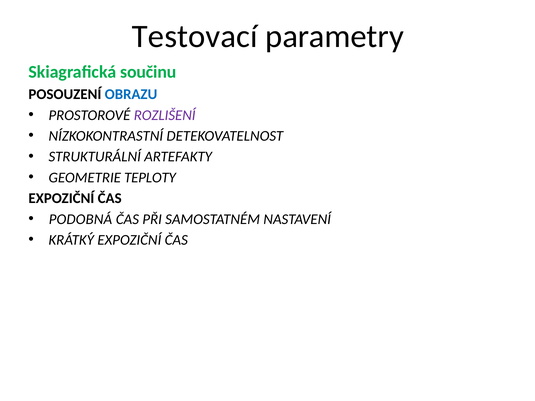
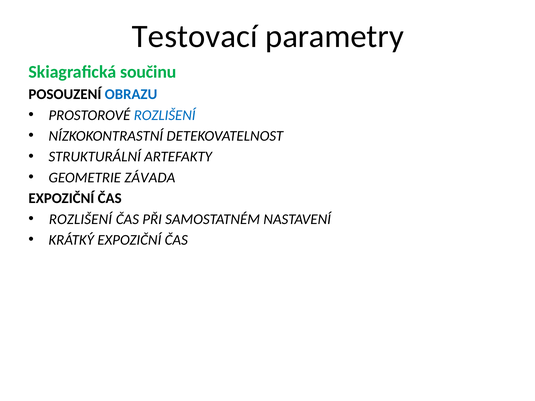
ROZLIŠENÍ at (165, 115) colour: purple -> blue
TEPLOTY: TEPLOTY -> ZÁVADA
PODOBNÁ at (80, 219): PODOBNÁ -> ROZLIŠENÍ
